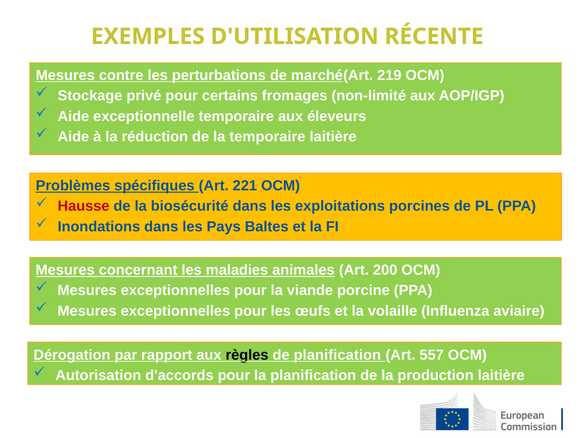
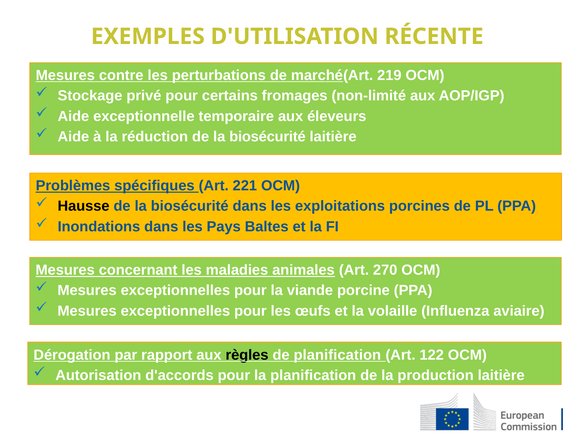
réduction de la temporaire: temporaire -> biosécurité
Hausse colour: red -> black
200: 200 -> 270
557: 557 -> 122
